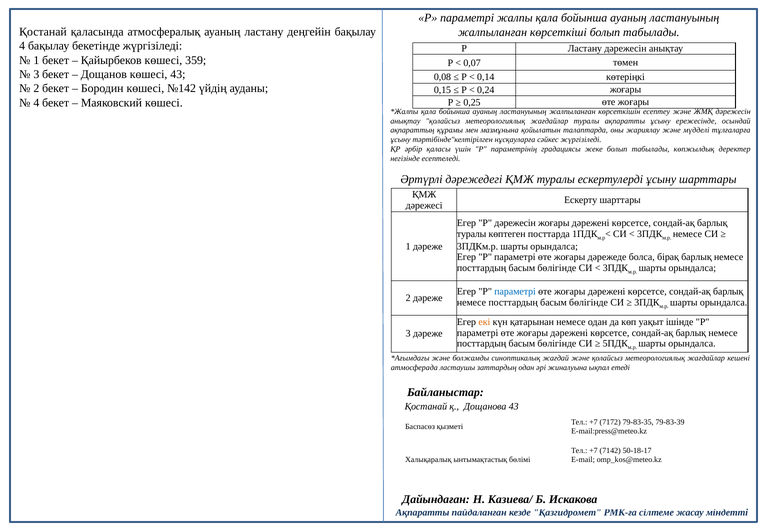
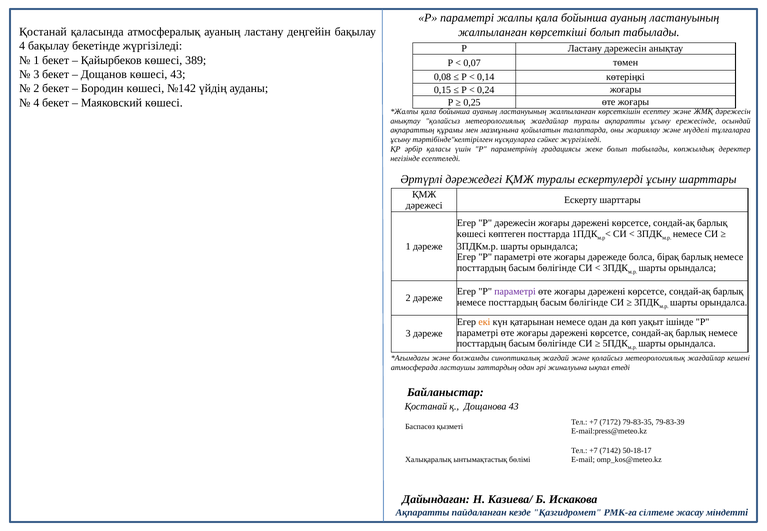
359: 359 -> 389
туралы at (472, 234): туралы -> көшесі
параметрі at (515, 292) colour: blue -> purple
